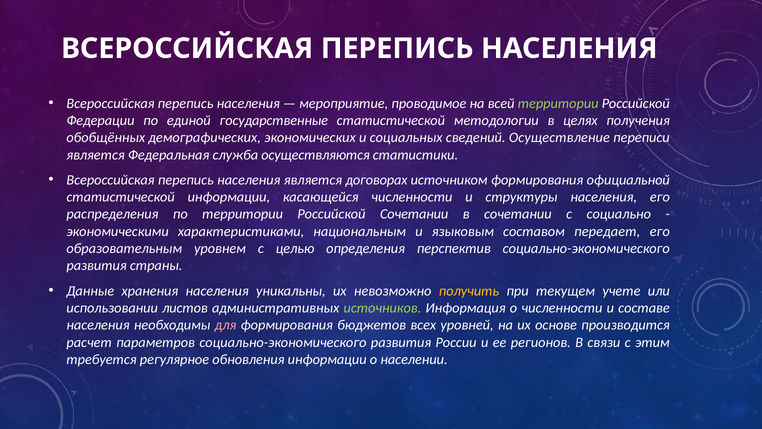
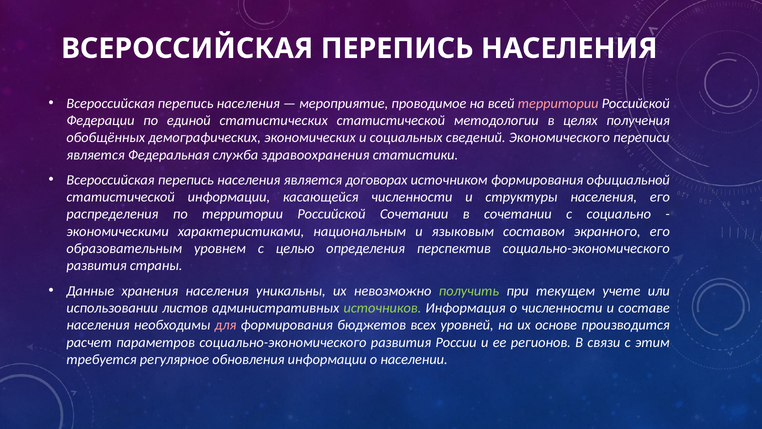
территории at (558, 103) colour: light green -> pink
государственные: государственные -> статистических
Осуществление: Осуществление -> Экономического
осуществляются: осуществляются -> здравоохранения
передает: передает -> экранного
получить colour: yellow -> light green
